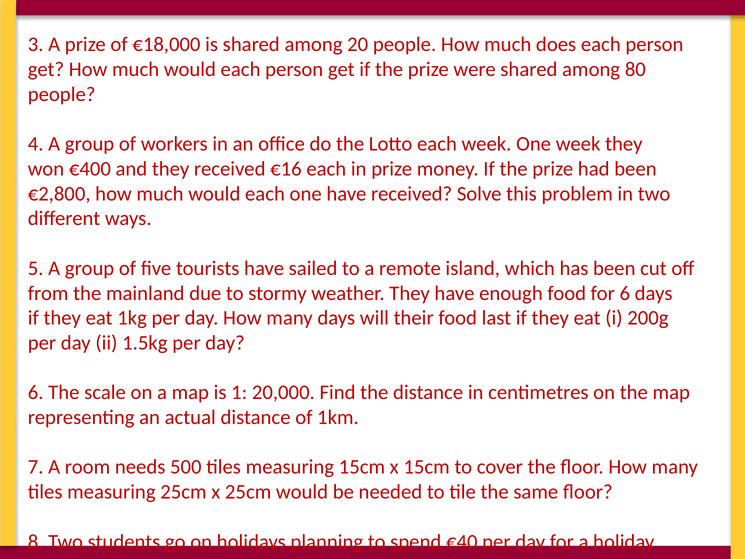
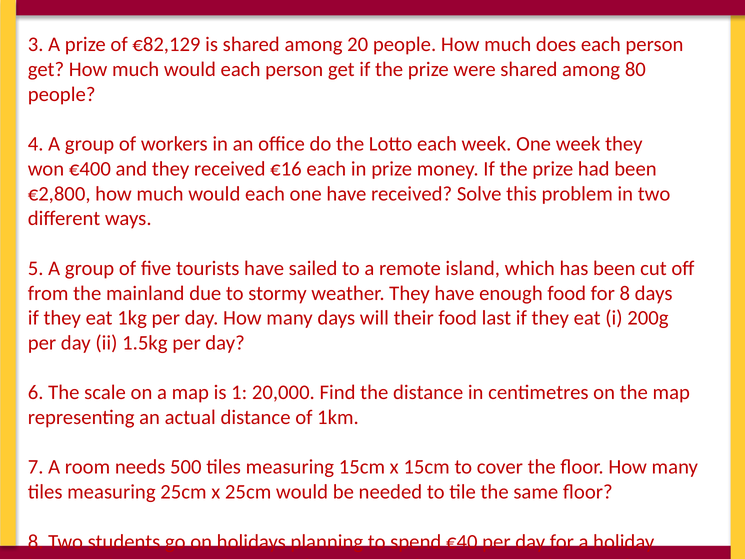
€18,000: €18,000 -> €82,129
for 6: 6 -> 8
